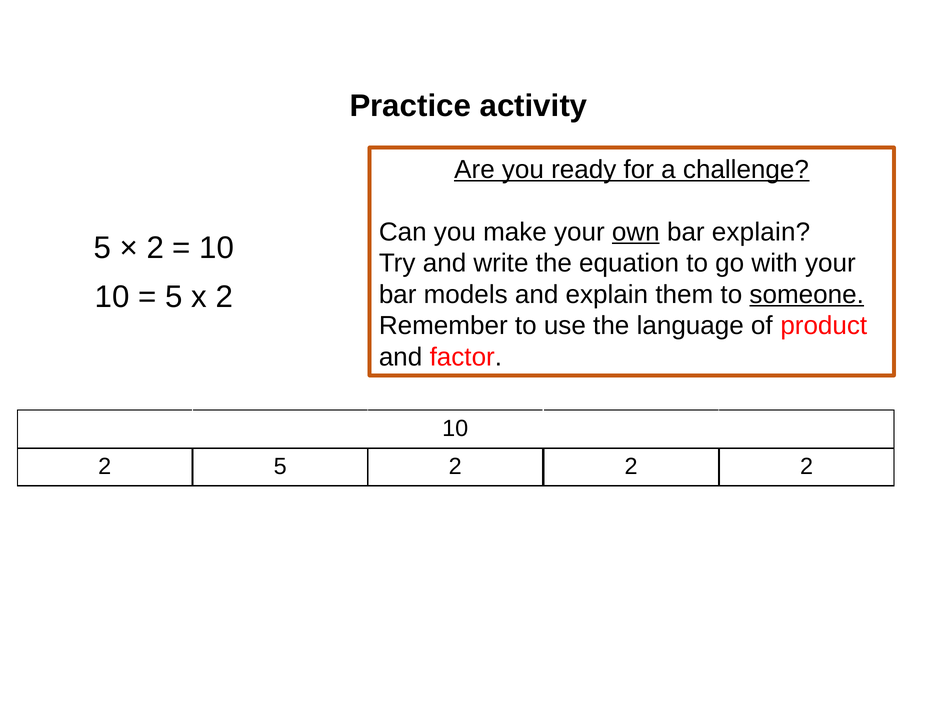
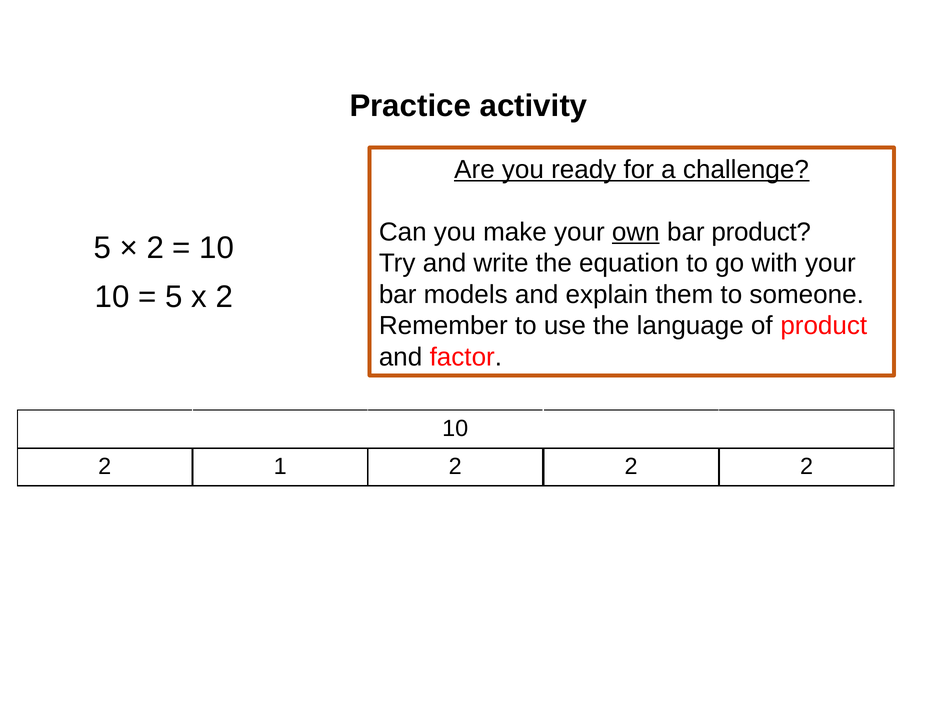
bar explain: explain -> product
someone underline: present -> none
2 5: 5 -> 1
